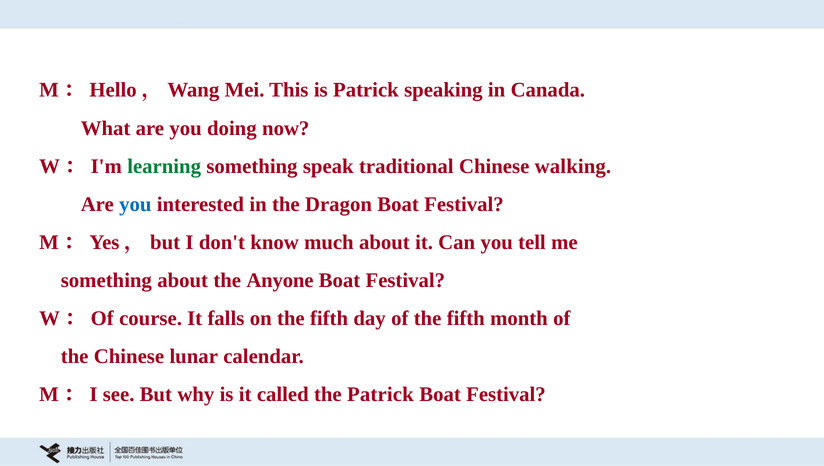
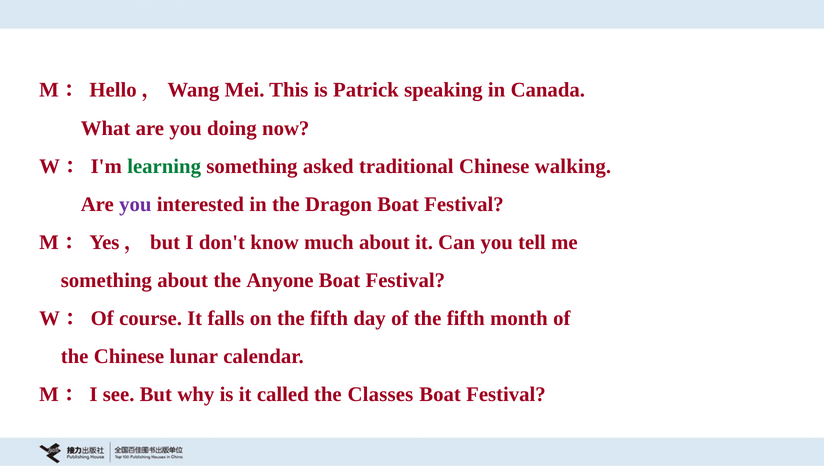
speak: speak -> asked
you at (135, 204) colour: blue -> purple
the Patrick: Patrick -> Classes
